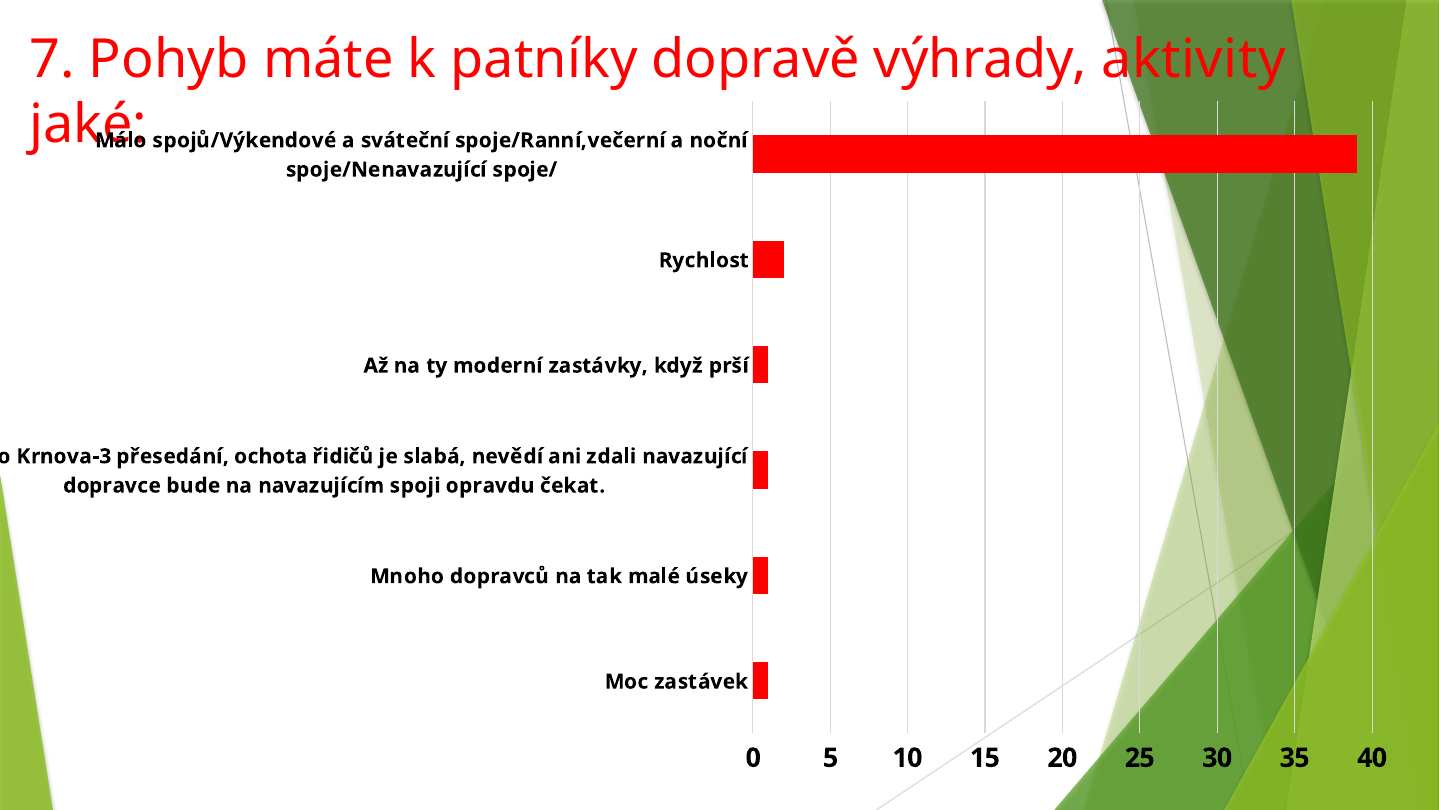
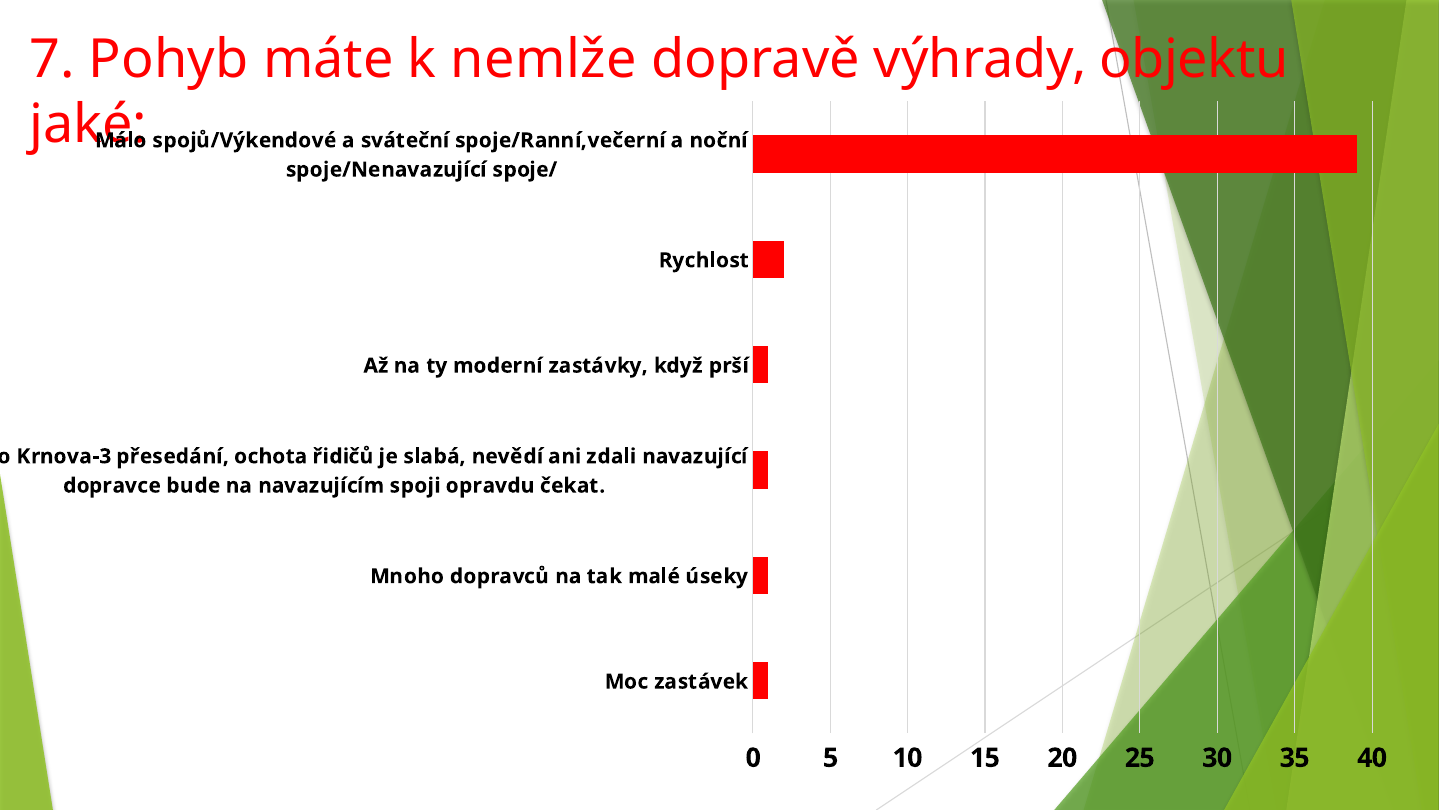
patníky: patníky -> nemlže
aktivity: aktivity -> objektu
